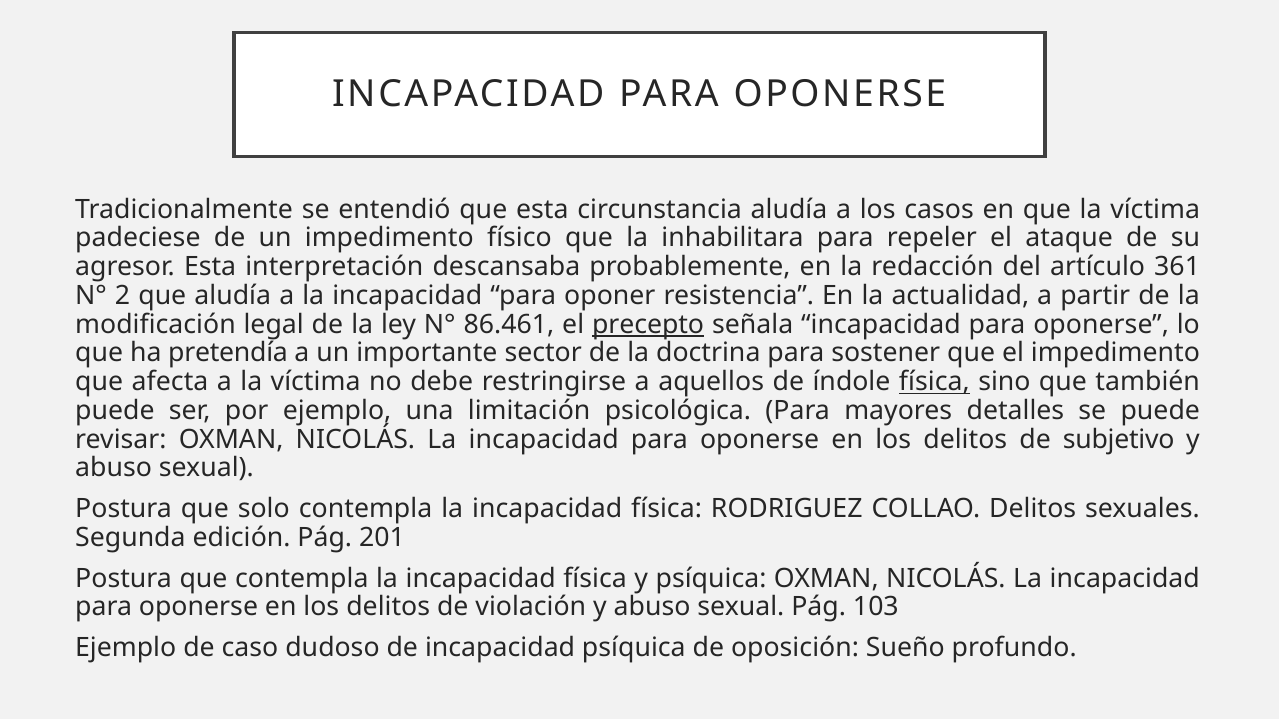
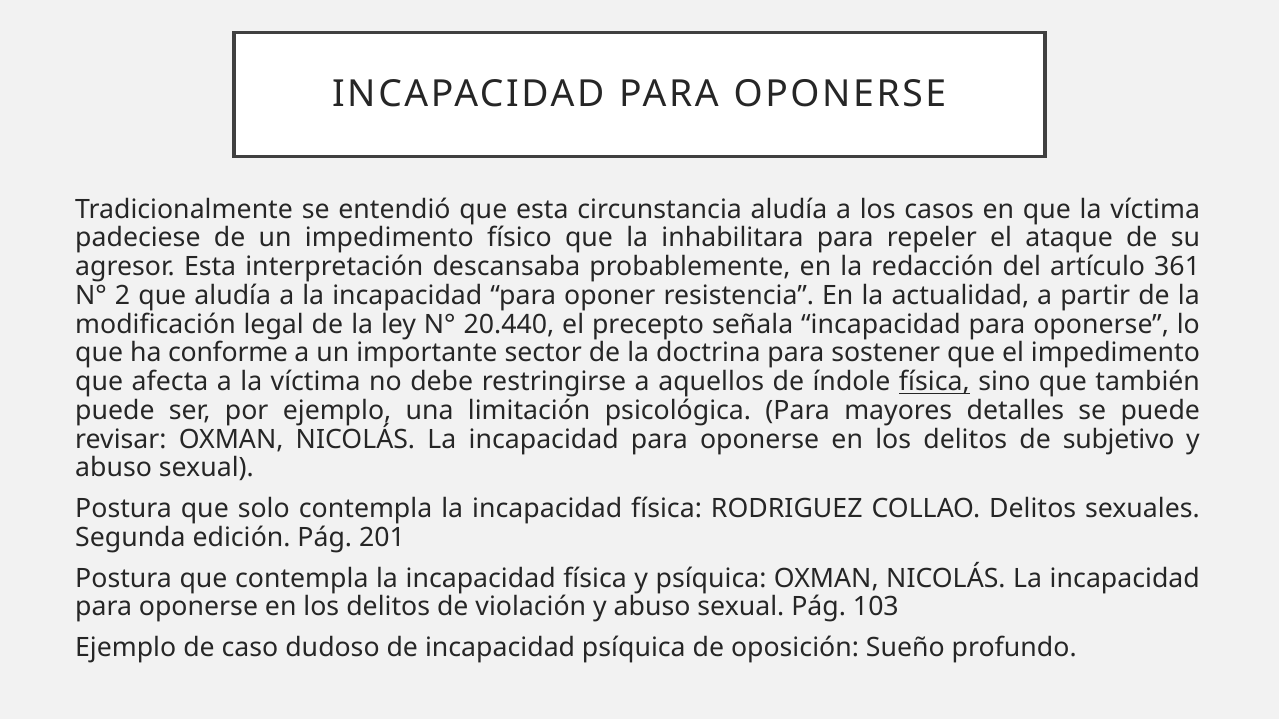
86.461: 86.461 -> 20.440
precepto underline: present -> none
pretendía: pretendía -> conforme
